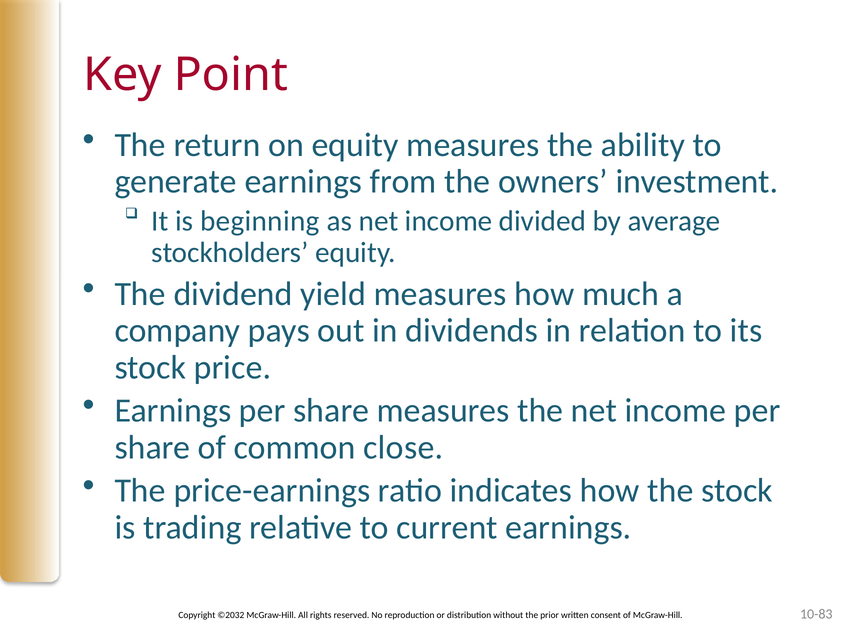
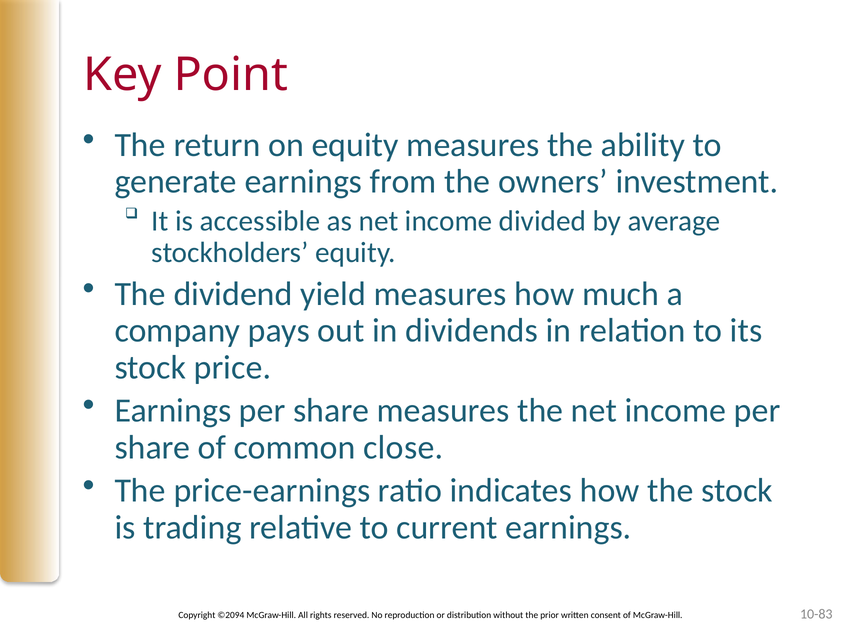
beginning: beginning -> accessible
©2032: ©2032 -> ©2094
